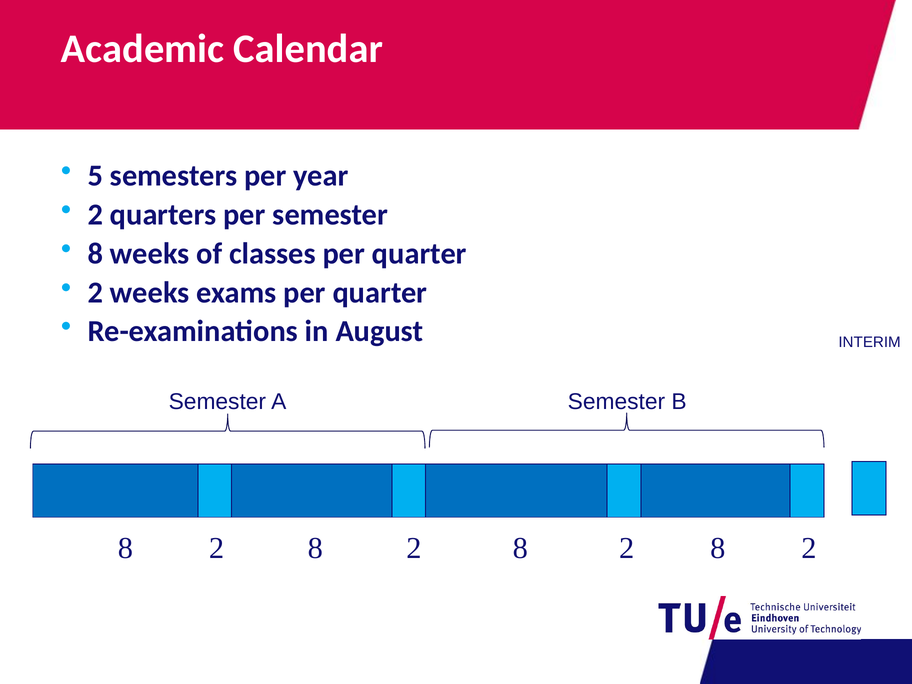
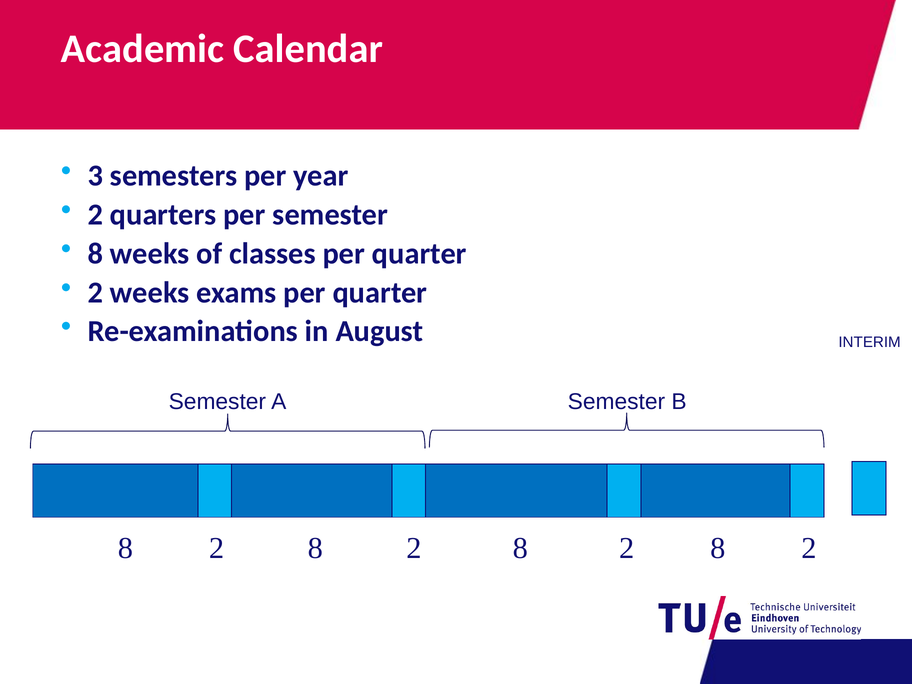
5: 5 -> 3
